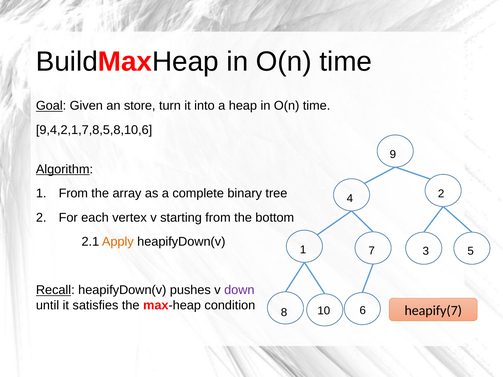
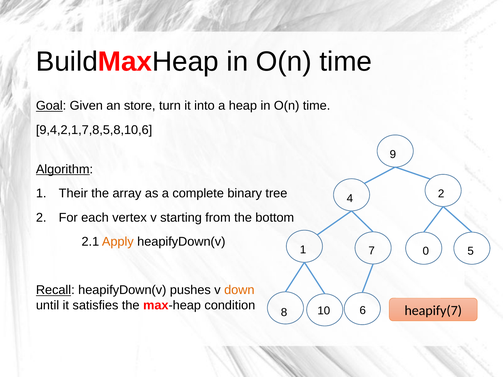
1 From: From -> Their
3: 3 -> 0
down colour: purple -> orange
